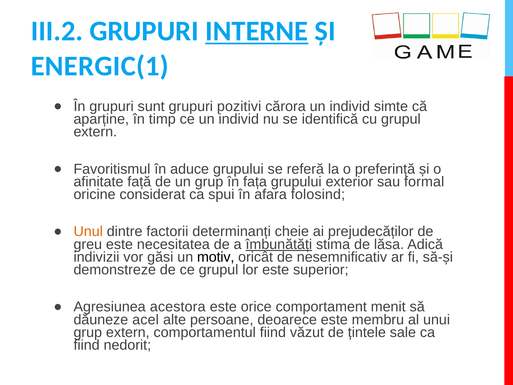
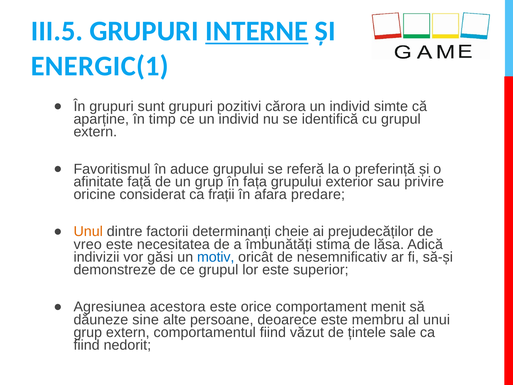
III.2: III.2 -> III.5
formal: formal -> privire
spui: spui -> frații
folosind: folosind -> predare
greu: greu -> vreo
îmbunătăți underline: present -> none
motiv colour: black -> blue
acel: acel -> sine
